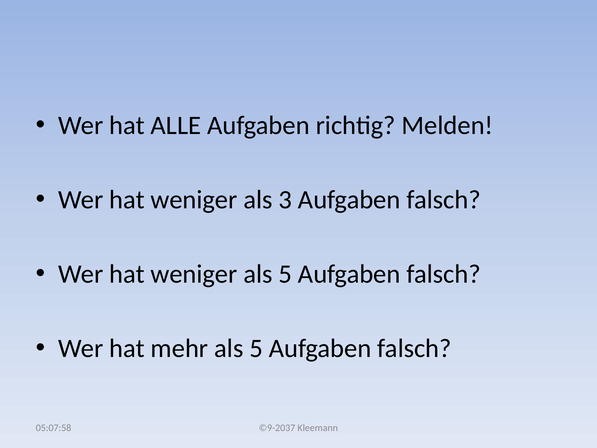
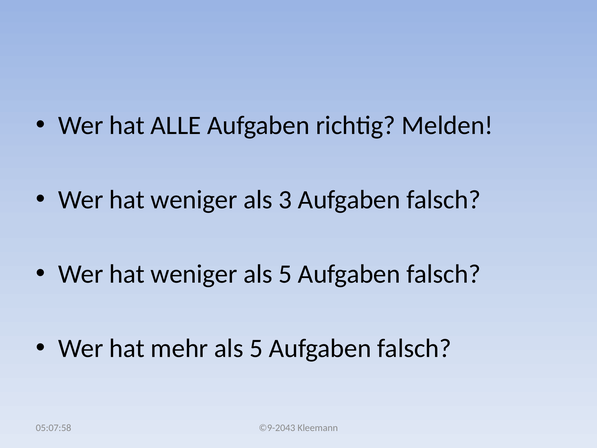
©9-2037: ©9-2037 -> ©9-2043
